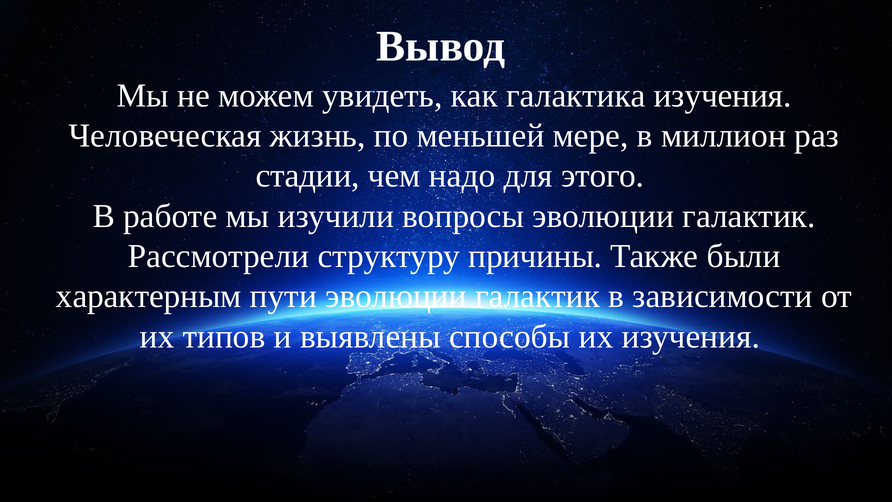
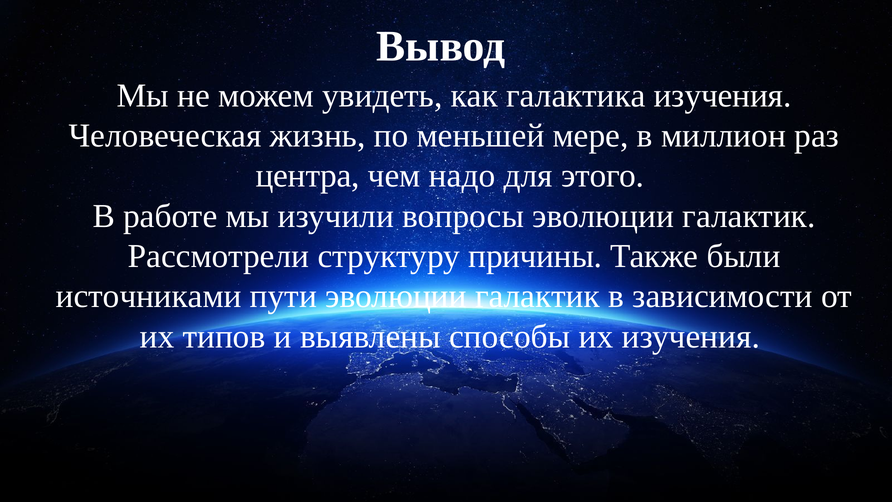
стадии: стадии -> центра
характерным: характерным -> источниками
